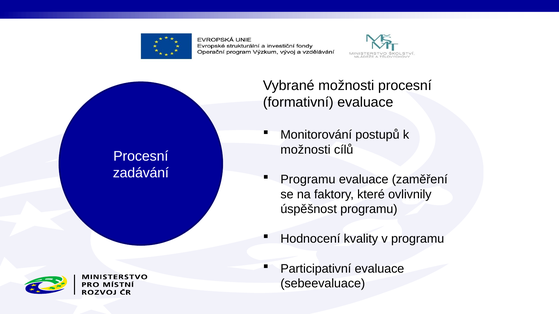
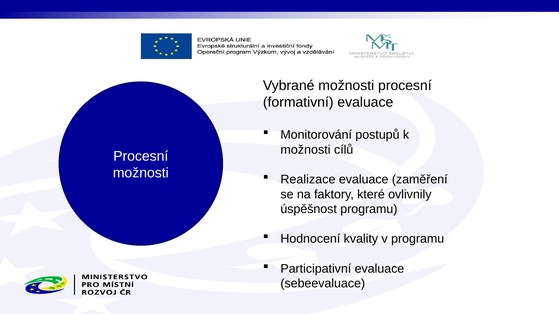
zadávání at (141, 173): zadávání -> možnosti
Programu at (308, 180): Programu -> Realizace
